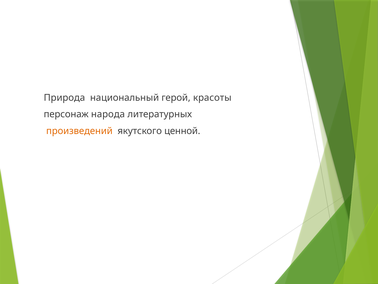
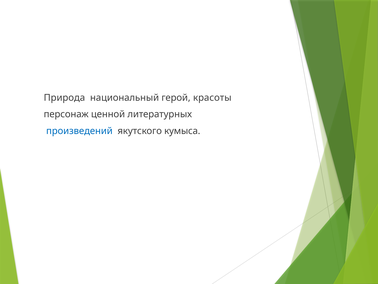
народа: народа -> ценной
произведений colour: orange -> blue
ценной: ценной -> кумыса
